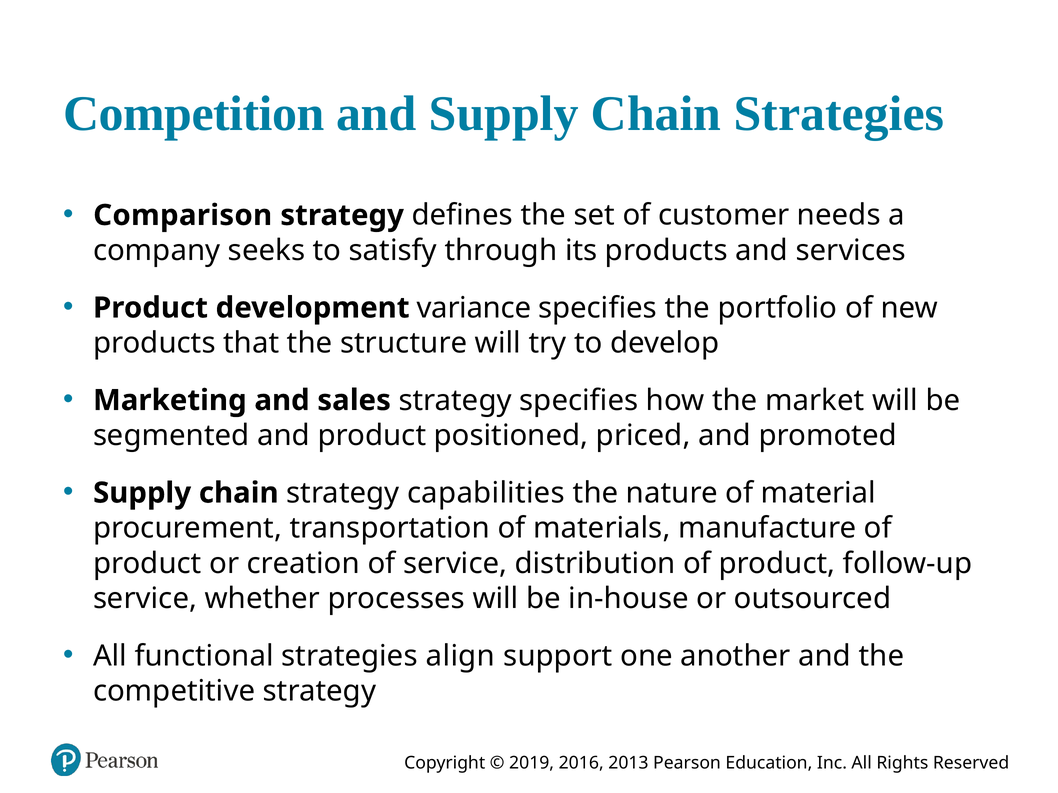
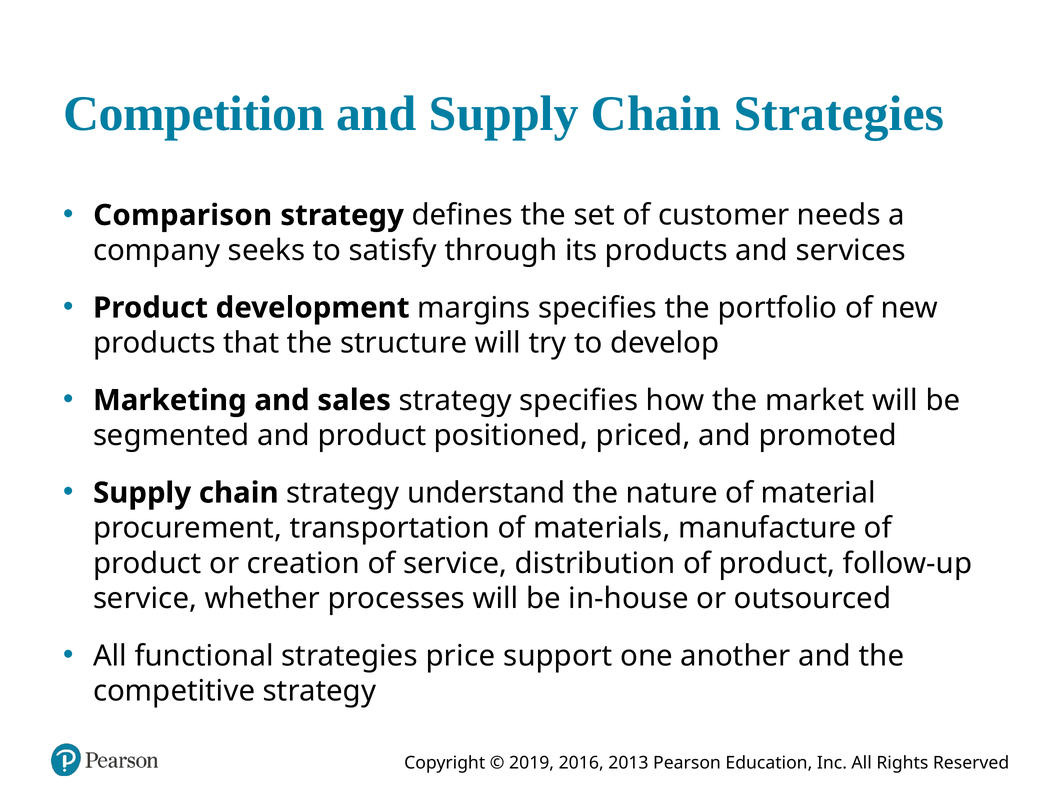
variance: variance -> margins
capabilities: capabilities -> understand
align: align -> price
